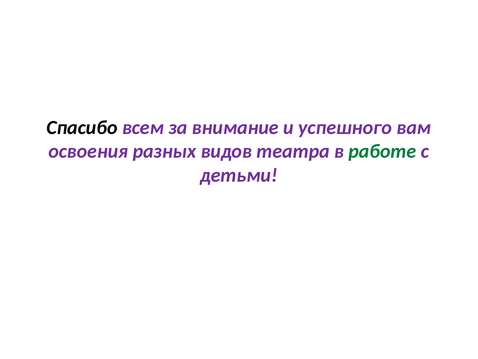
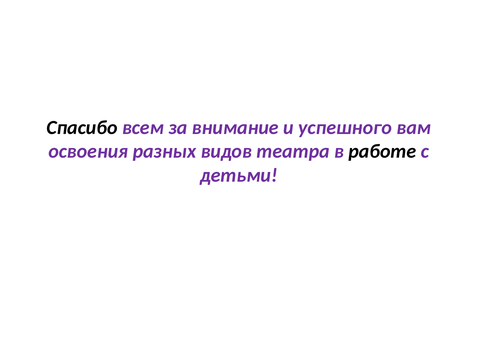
работе colour: green -> black
